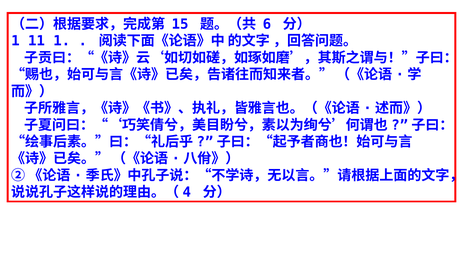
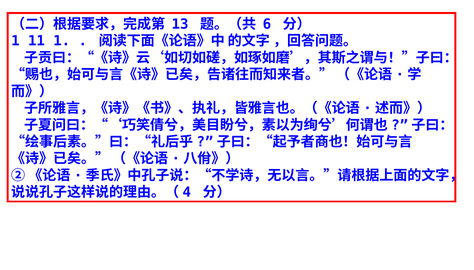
15: 15 -> 13
